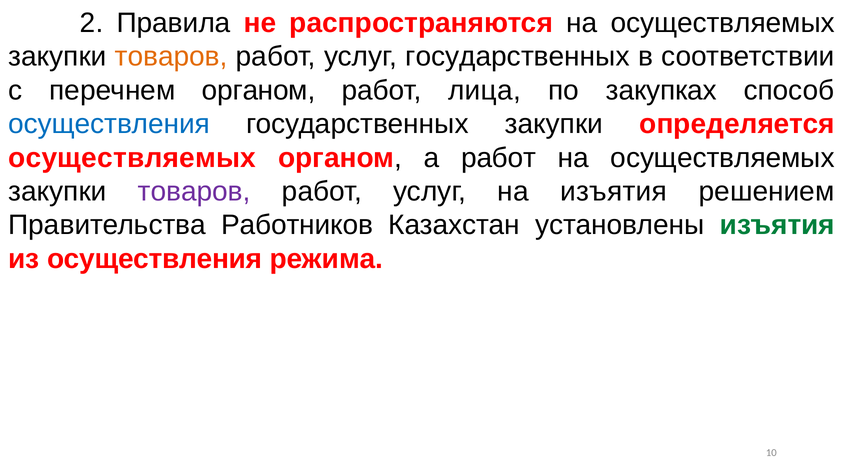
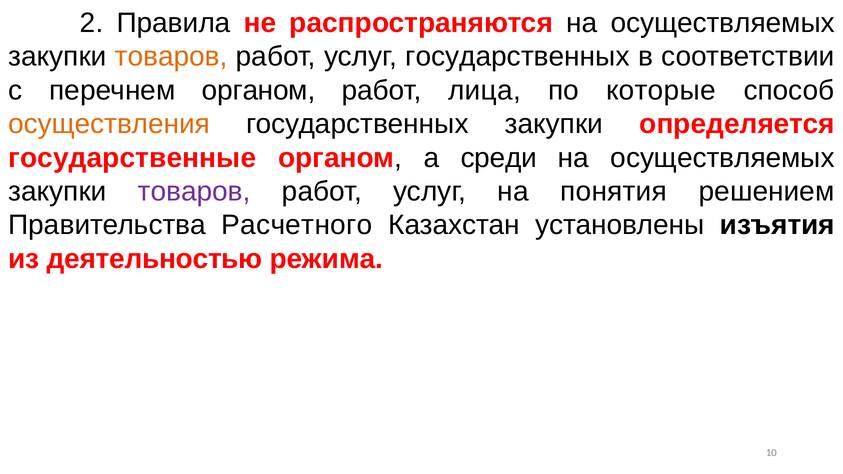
закупках: закупках -> которые
осуществления at (109, 124) colour: blue -> orange
осуществляемых at (132, 158): осуществляемых -> государственные
а работ: работ -> среди
на изъятия: изъятия -> понятия
Работников: Работников -> Расчетного
изъятия at (777, 225) colour: green -> black
из осуществления: осуществления -> деятельностью
